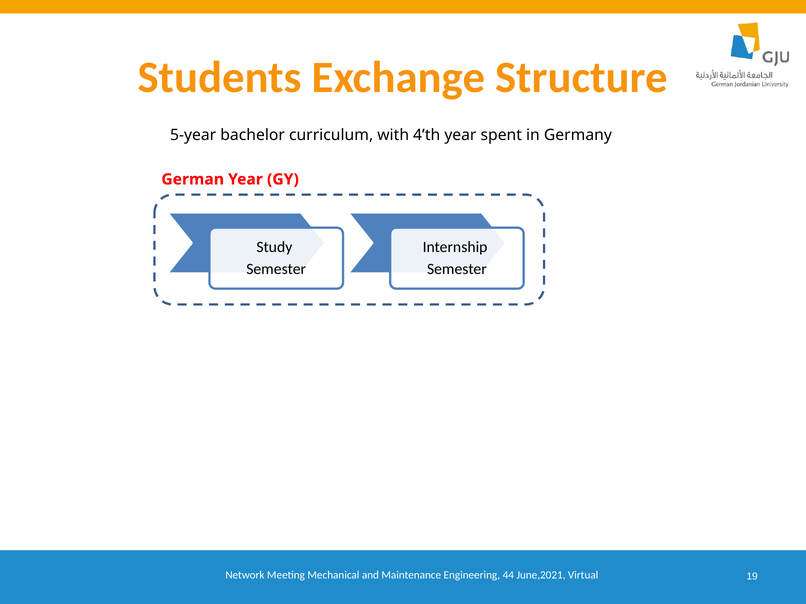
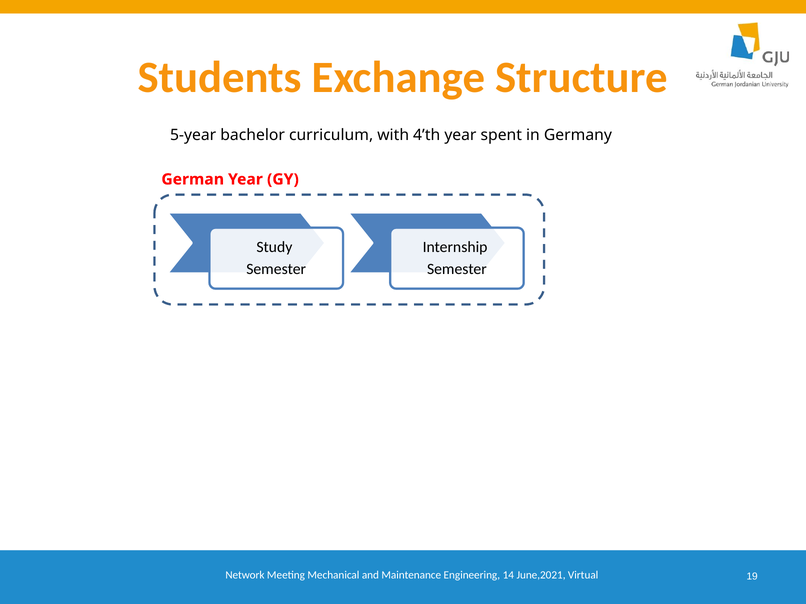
44: 44 -> 14
